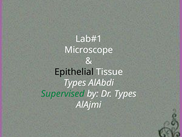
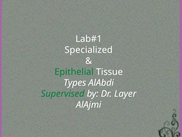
Microscope: Microscope -> Specialized
Epithelial colour: black -> green
Dr Types: Types -> Layer
